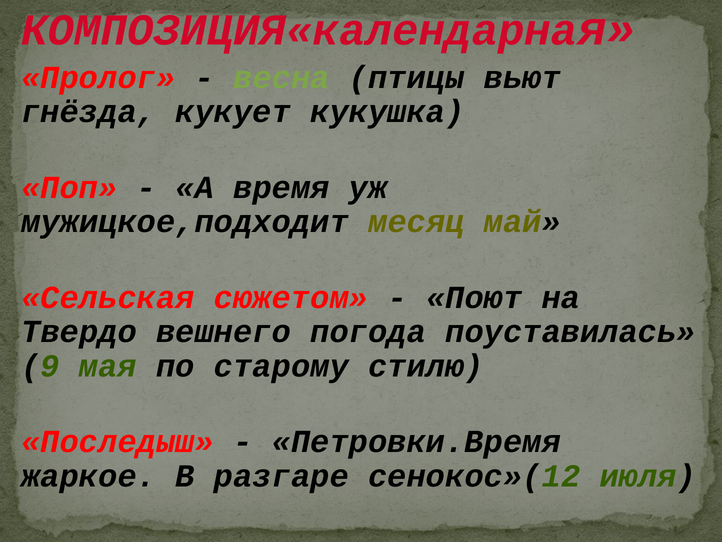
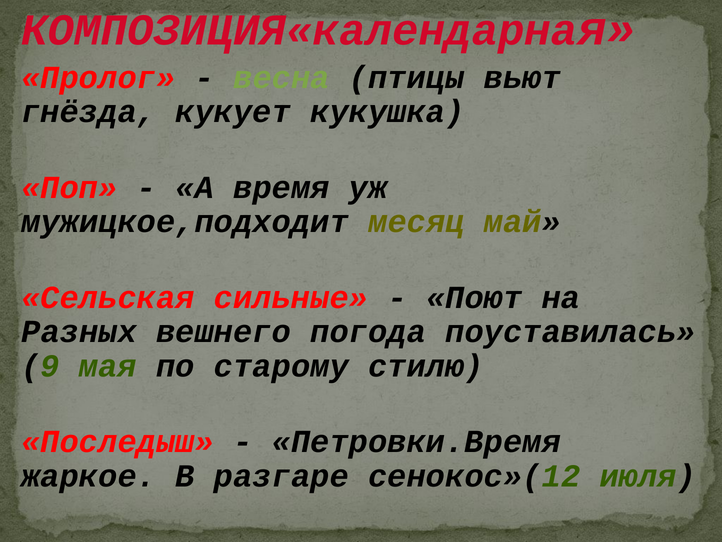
сюжетом: сюжетом -> сильные
Твердо: Твердо -> Разных
